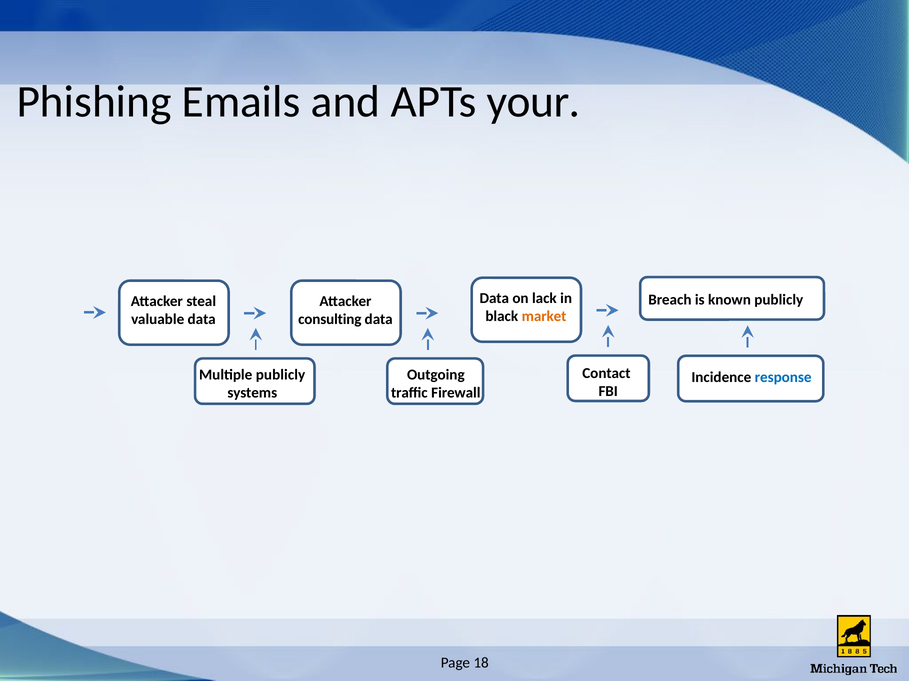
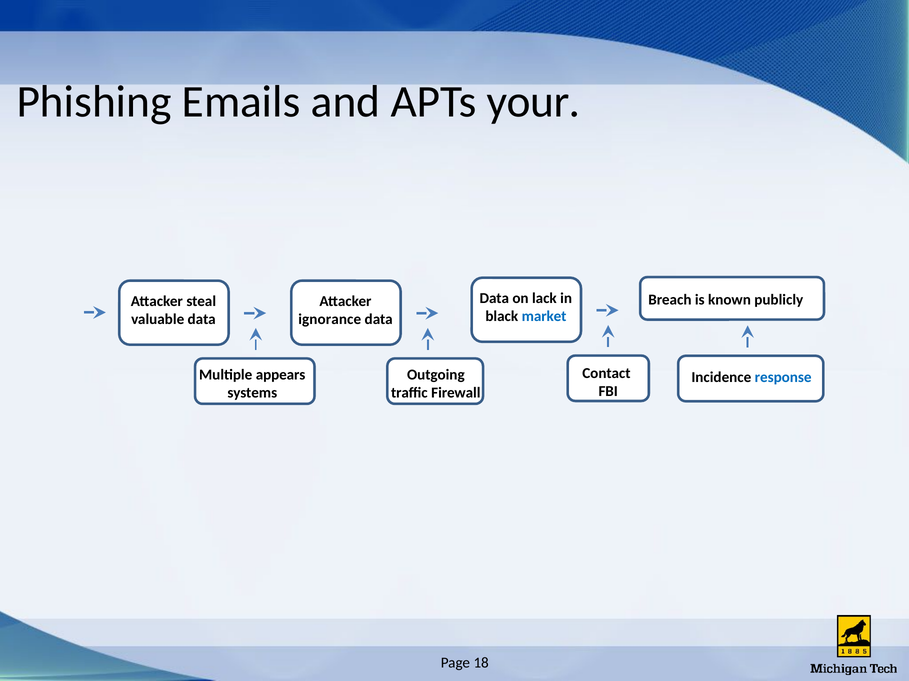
market colour: orange -> blue
consulting: consulting -> ignorance
Multiple publicly: publicly -> appears
